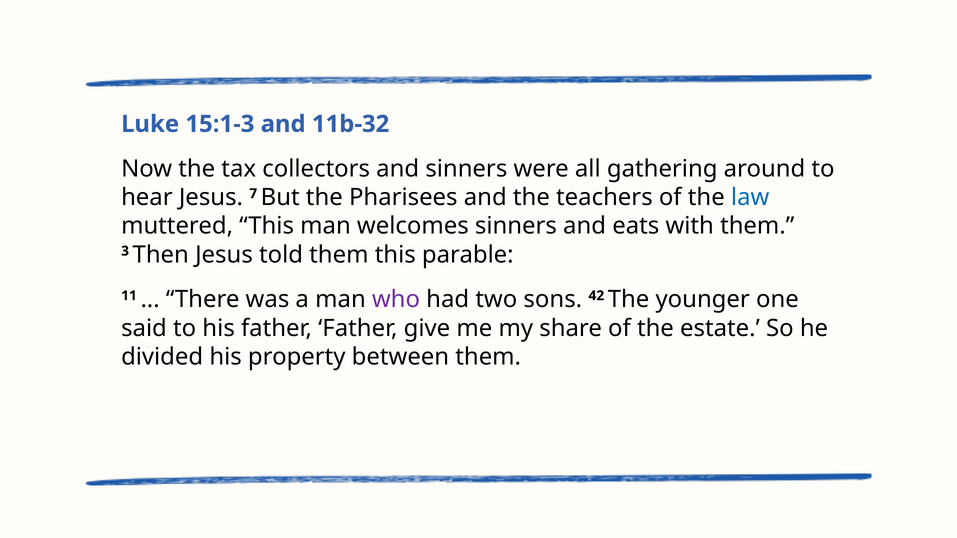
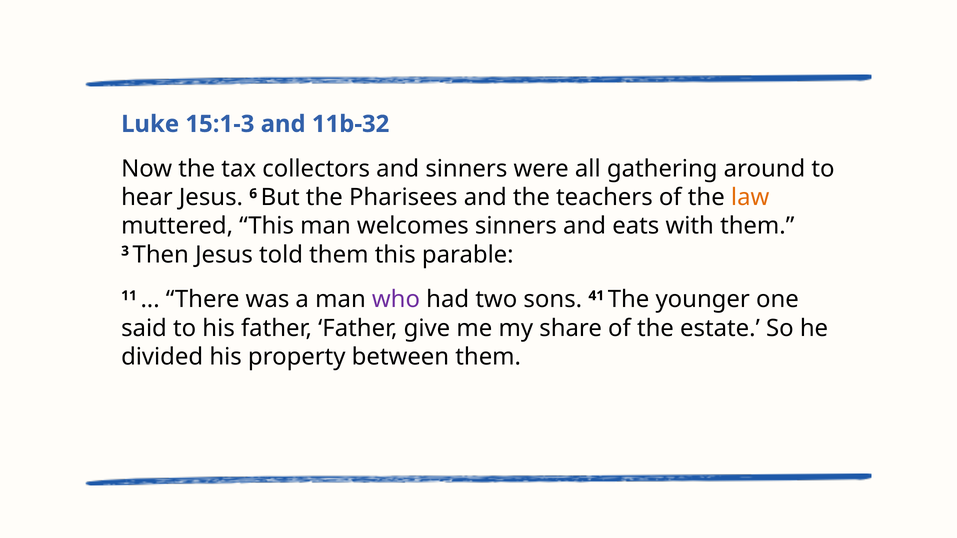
7: 7 -> 6
law colour: blue -> orange
42: 42 -> 41
